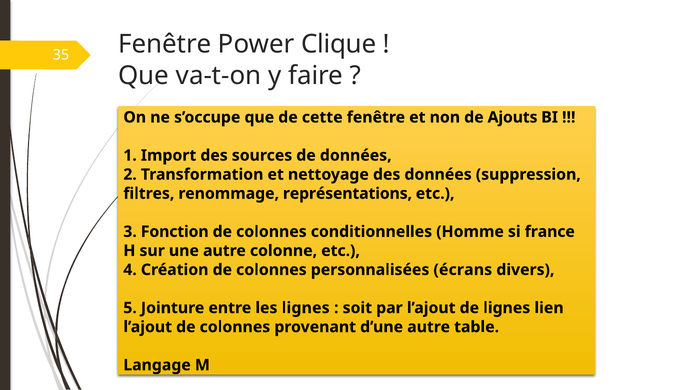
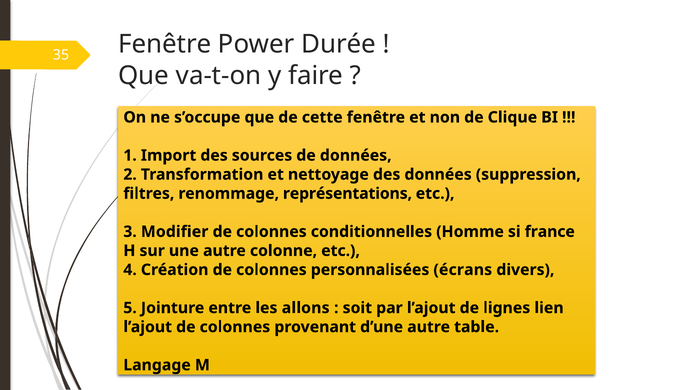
Clique: Clique -> Durée
Ajouts: Ajouts -> Clique
Fonction: Fonction -> Modifier
les lignes: lignes -> allons
